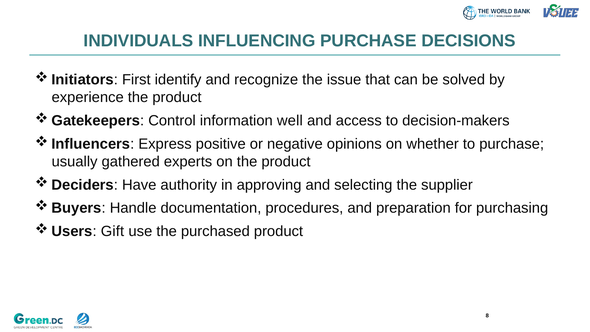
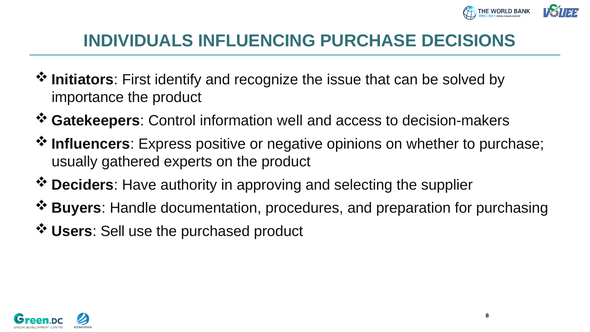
experience: experience -> importance
Gift: Gift -> Sell
